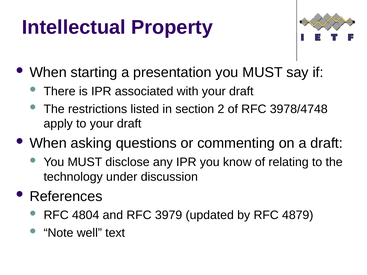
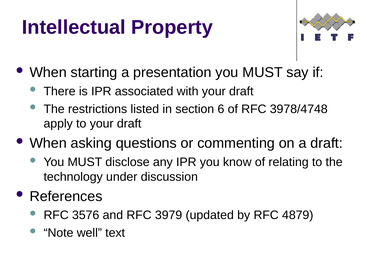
2: 2 -> 6
4804: 4804 -> 3576
